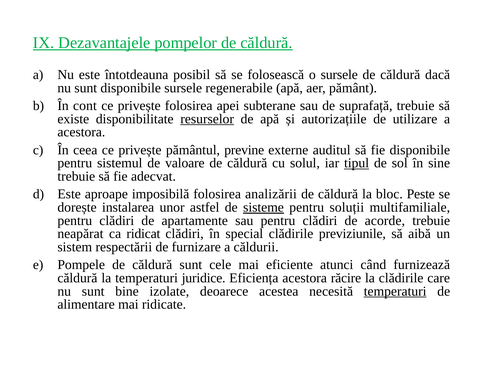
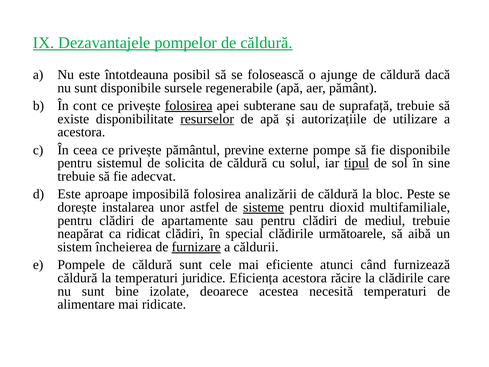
o sursele: sursele -> ajunge
folosirea at (189, 106) underline: none -> present
auditul: auditul -> pompe
valoare: valoare -> solicita
soluții: soluții -> dioxid
acorde: acorde -> mediul
previziunile: previziunile -> următoarele
respectării: respectării -> încheierea
furnizare underline: none -> present
temperaturi at (395, 291) underline: present -> none
